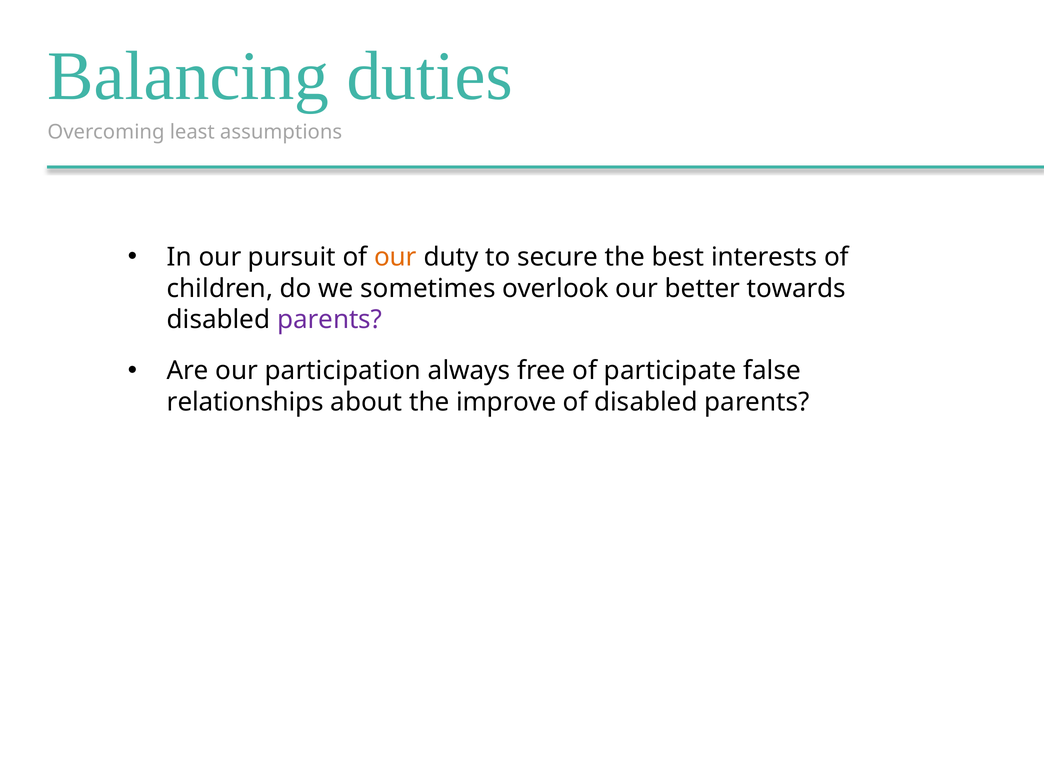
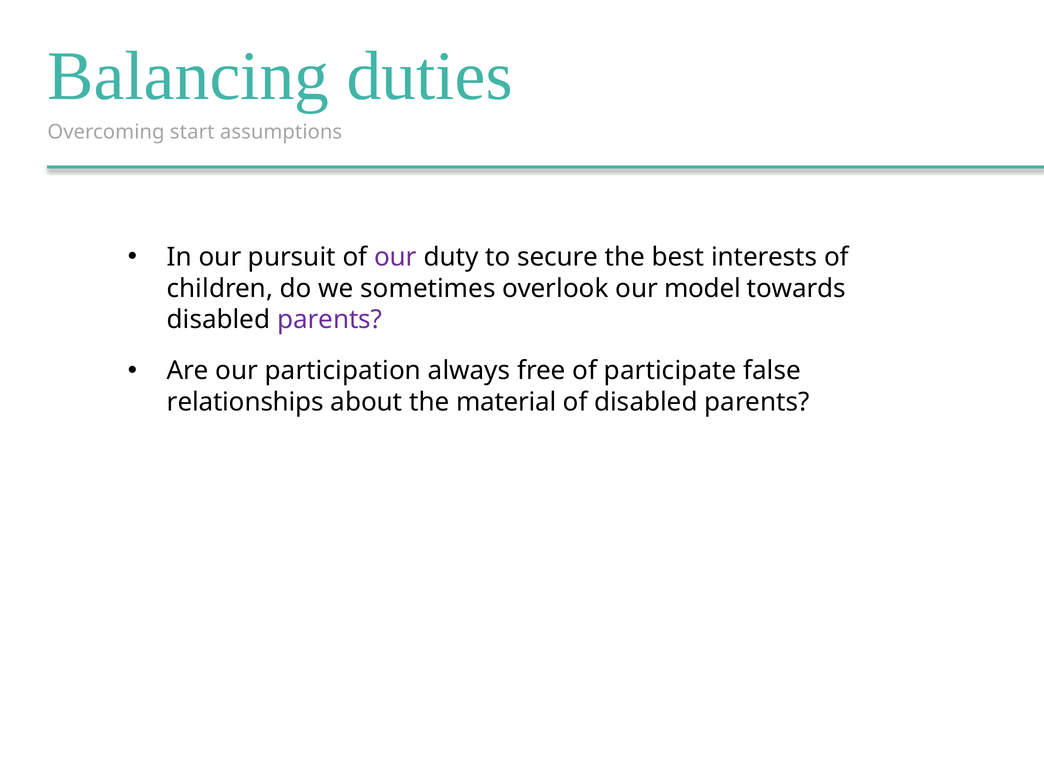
least: least -> start
our at (395, 257) colour: orange -> purple
better: better -> model
improve: improve -> material
